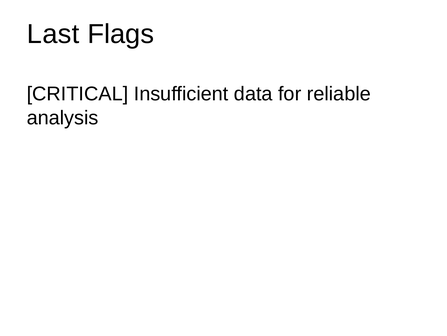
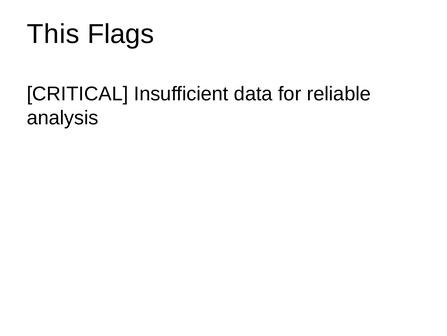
Last: Last -> This
